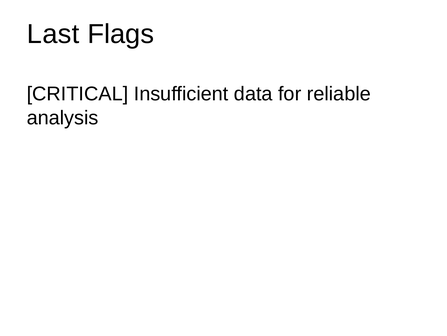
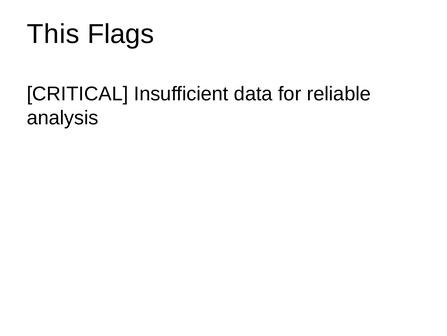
Last: Last -> This
